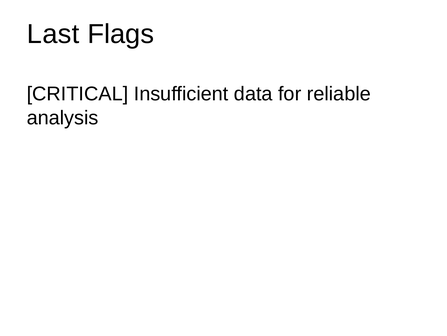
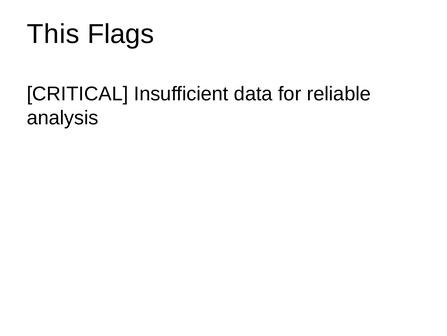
Last: Last -> This
